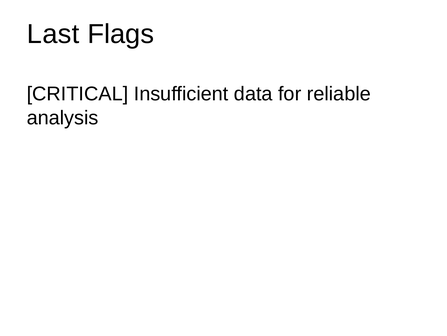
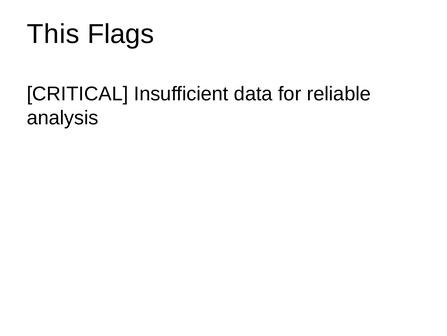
Last: Last -> This
